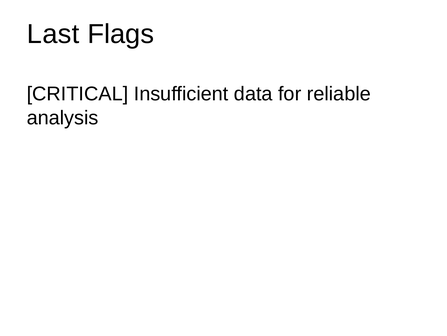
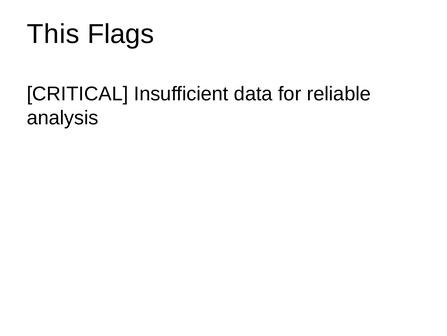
Last: Last -> This
